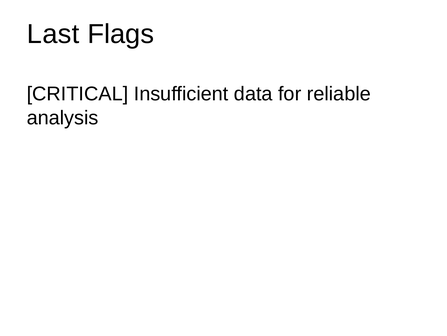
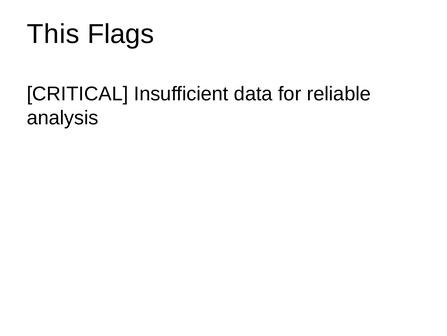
Last: Last -> This
